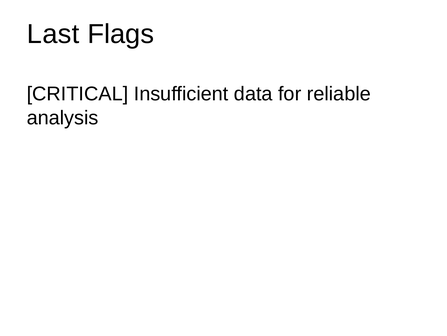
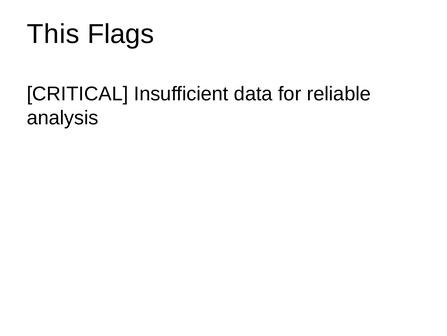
Last: Last -> This
